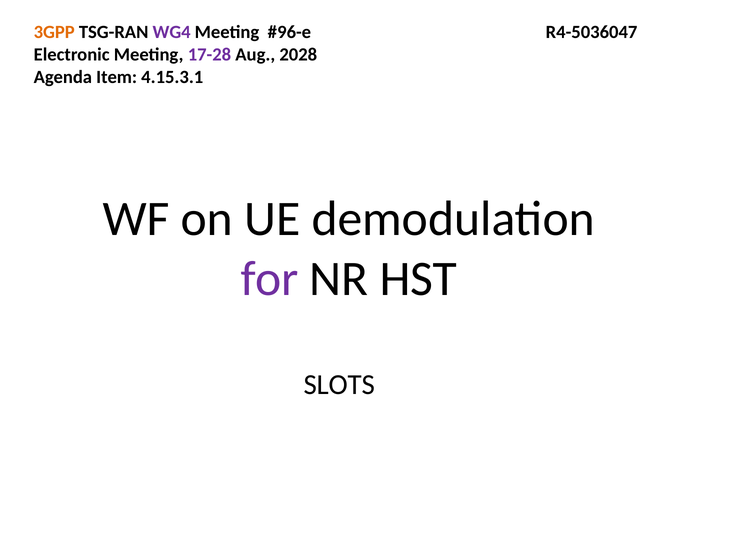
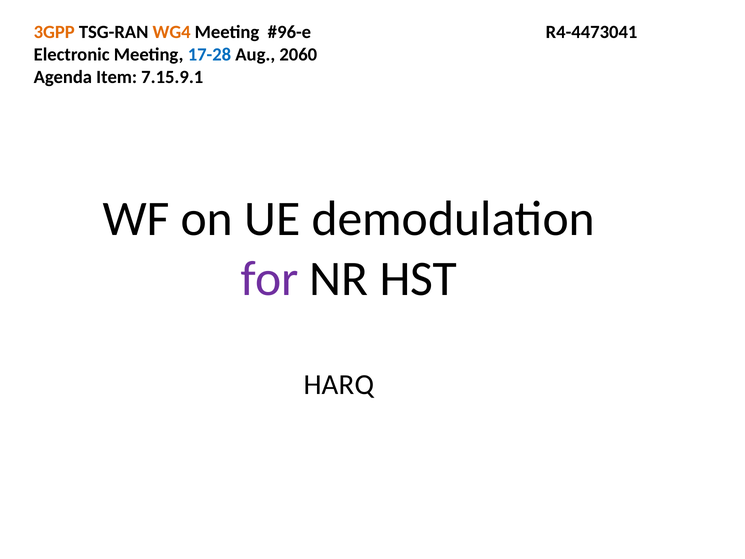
WG4 colour: purple -> orange
R4-5036047: R4-5036047 -> R4-4473041
17-28 colour: purple -> blue
2028: 2028 -> 2060
4.15.3.1: 4.15.3.1 -> 7.15.9.1
SLOTS: SLOTS -> HARQ
